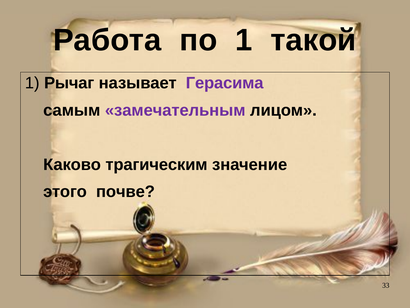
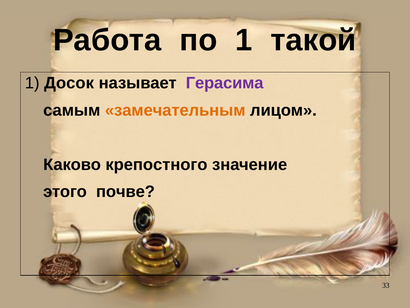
Рычаг: Рычаг -> Досок
замечательным colour: purple -> orange
трагическим: трагическим -> крепостного
